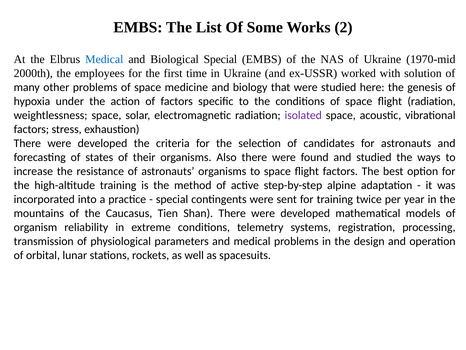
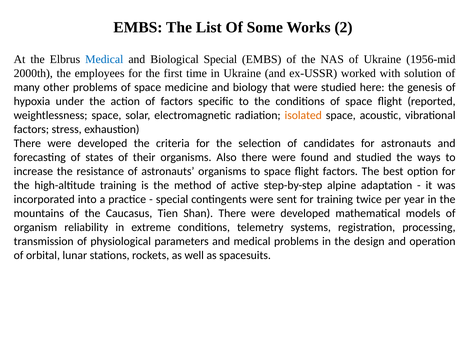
1970-mid: 1970-mid -> 1956-mid
flight radiation: radiation -> reported
isolated colour: purple -> orange
